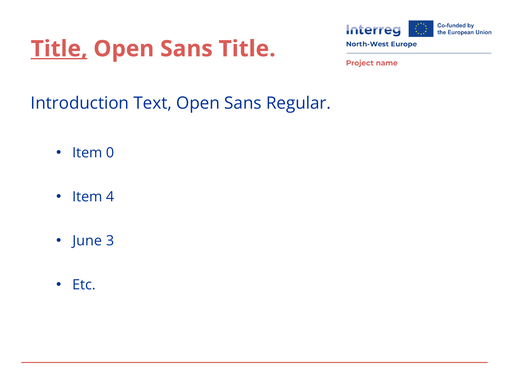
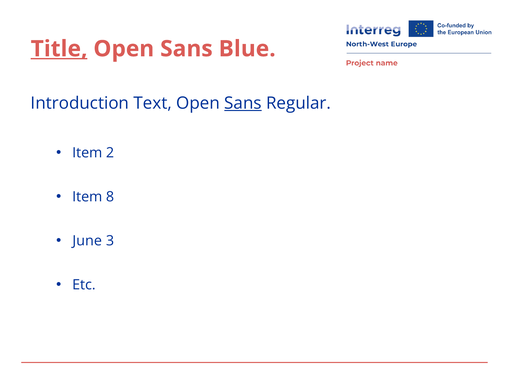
Sans Title: Title -> Blue
Sans at (243, 103) underline: none -> present
0: 0 -> 2
4: 4 -> 8
